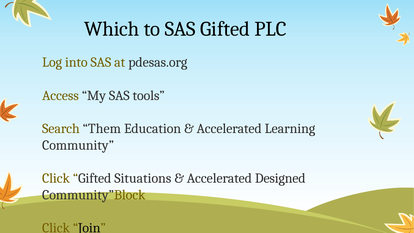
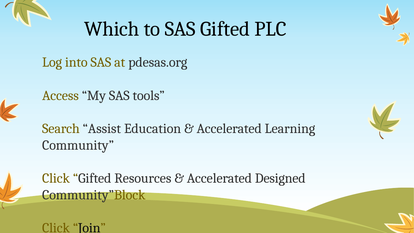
Them: Them -> Assist
Situations: Situations -> Resources
